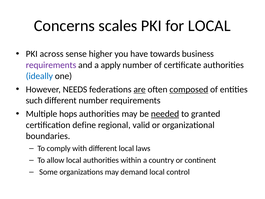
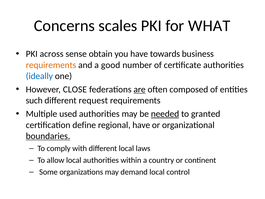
for LOCAL: LOCAL -> WHAT
higher: higher -> obtain
requirements at (51, 65) colour: purple -> orange
apply: apply -> good
NEEDS: NEEDS -> CLOSE
composed underline: present -> none
different number: number -> request
hops: hops -> used
regional valid: valid -> have
boundaries underline: none -> present
